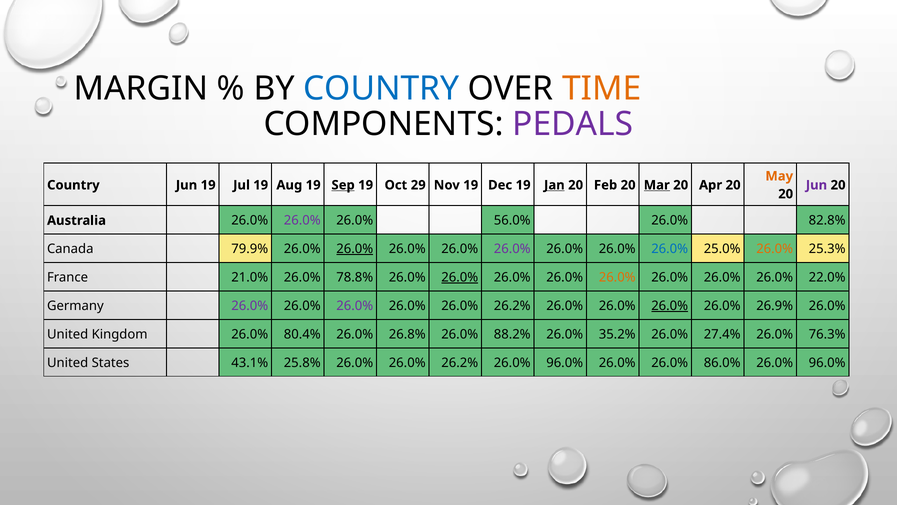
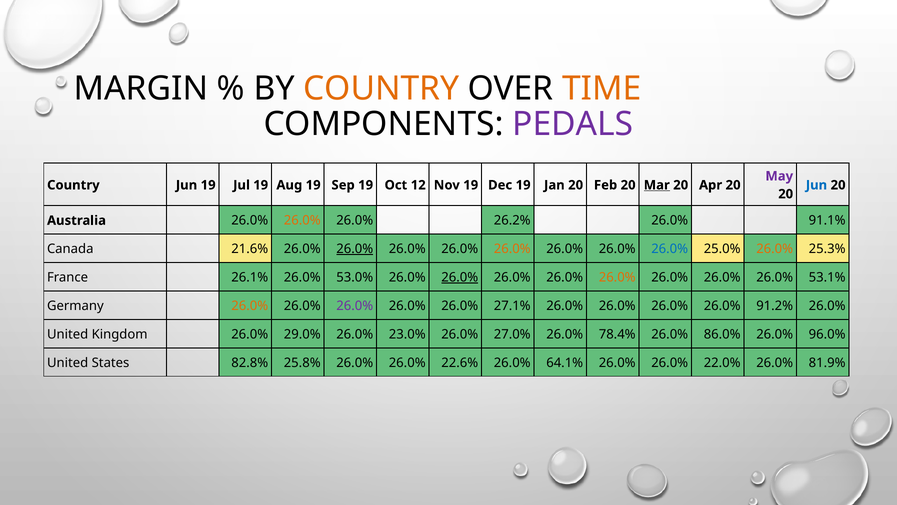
COUNTRY at (381, 88) colour: blue -> orange
May colour: orange -> purple
Sep underline: present -> none
29: 29 -> 12
Jan underline: present -> none
Jun at (816, 185) colour: purple -> blue
26.0% at (302, 220) colour: purple -> orange
56.0%: 56.0% -> 26.2%
82.8%: 82.8% -> 91.1%
79.9%: 79.9% -> 21.6%
26.0% at (512, 249) colour: purple -> orange
21.0%: 21.0% -> 26.1%
78.8%: 78.8% -> 53.0%
22.0%: 22.0% -> 53.1%
26.0% at (250, 306) colour: purple -> orange
26.2% at (512, 306): 26.2% -> 27.1%
26.0% at (670, 306) underline: present -> none
26.9%: 26.9% -> 91.2%
80.4%: 80.4% -> 29.0%
26.8%: 26.8% -> 23.0%
88.2%: 88.2% -> 27.0%
35.2%: 35.2% -> 78.4%
27.4%: 27.4% -> 86.0%
76.3%: 76.3% -> 96.0%
43.1%: 43.1% -> 82.8%
25.8% 26.0% 26.0% 26.2%: 26.2% -> 22.6%
96.0% at (565, 363): 96.0% -> 64.1%
86.0%: 86.0% -> 22.0%
96.0% at (827, 363): 96.0% -> 81.9%
